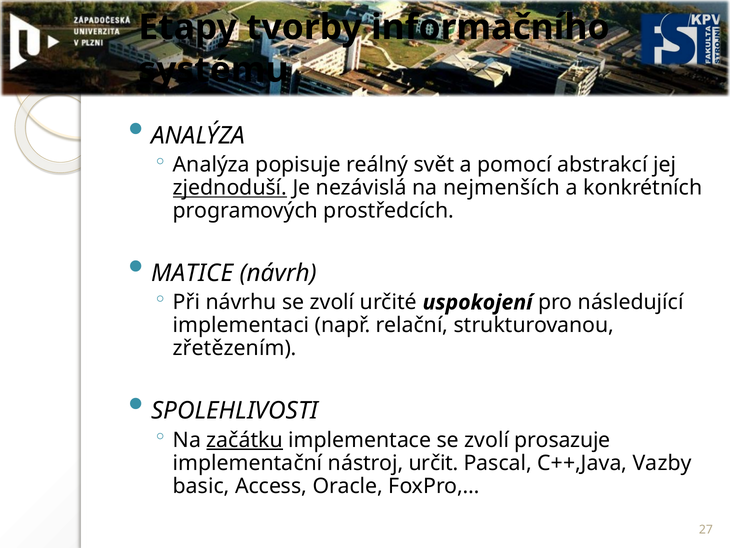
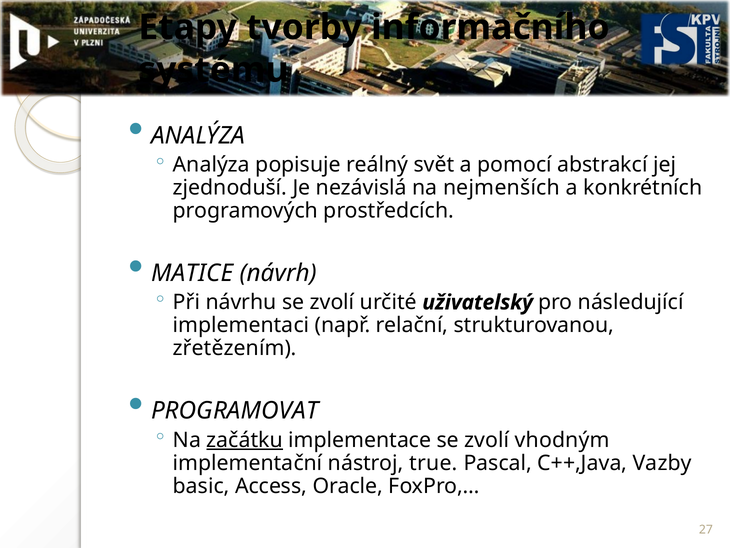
zjednoduší underline: present -> none
uspokojení: uspokojení -> uživatelský
SPOLEHLIVOSTI: SPOLEHLIVOSTI -> PROGRAMOVAT
prosazuje: prosazuje -> vhodným
určit: určit -> true
